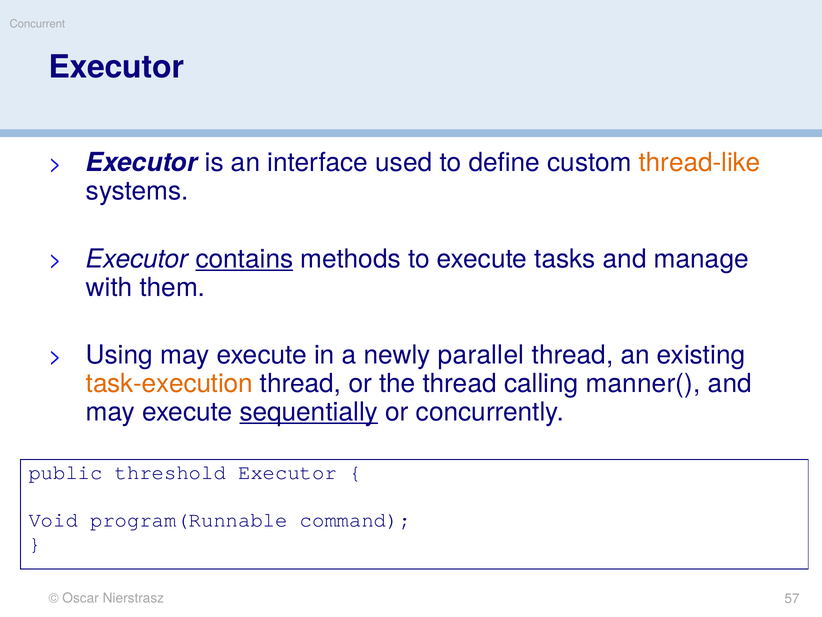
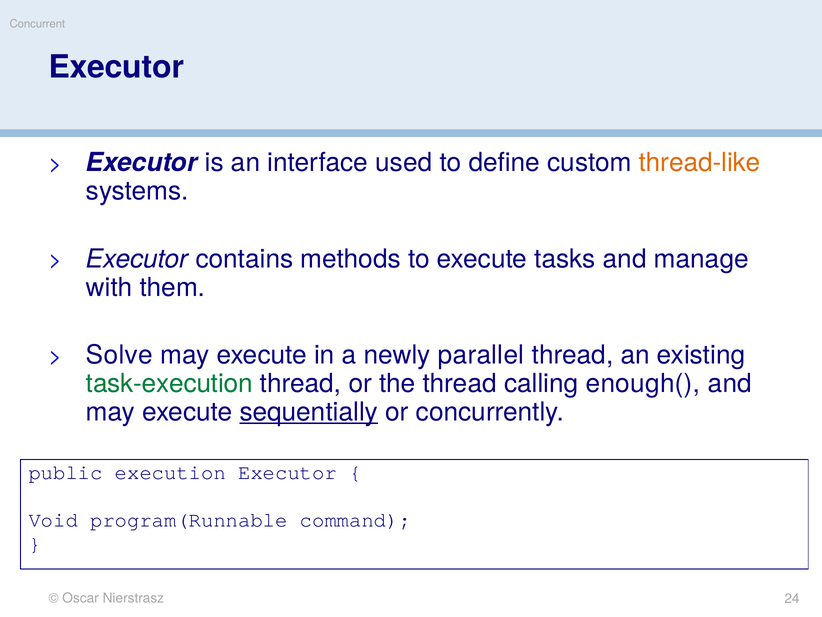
contains underline: present -> none
Using: Using -> Solve
task-execution colour: orange -> green
manner(: manner( -> enough(
threshold: threshold -> execution
57: 57 -> 24
